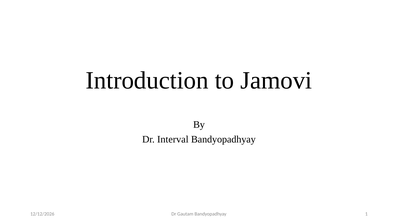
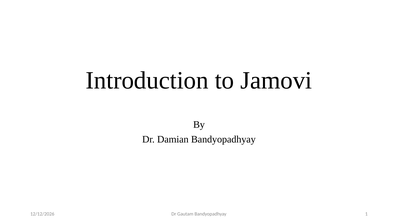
Interval: Interval -> Damian
